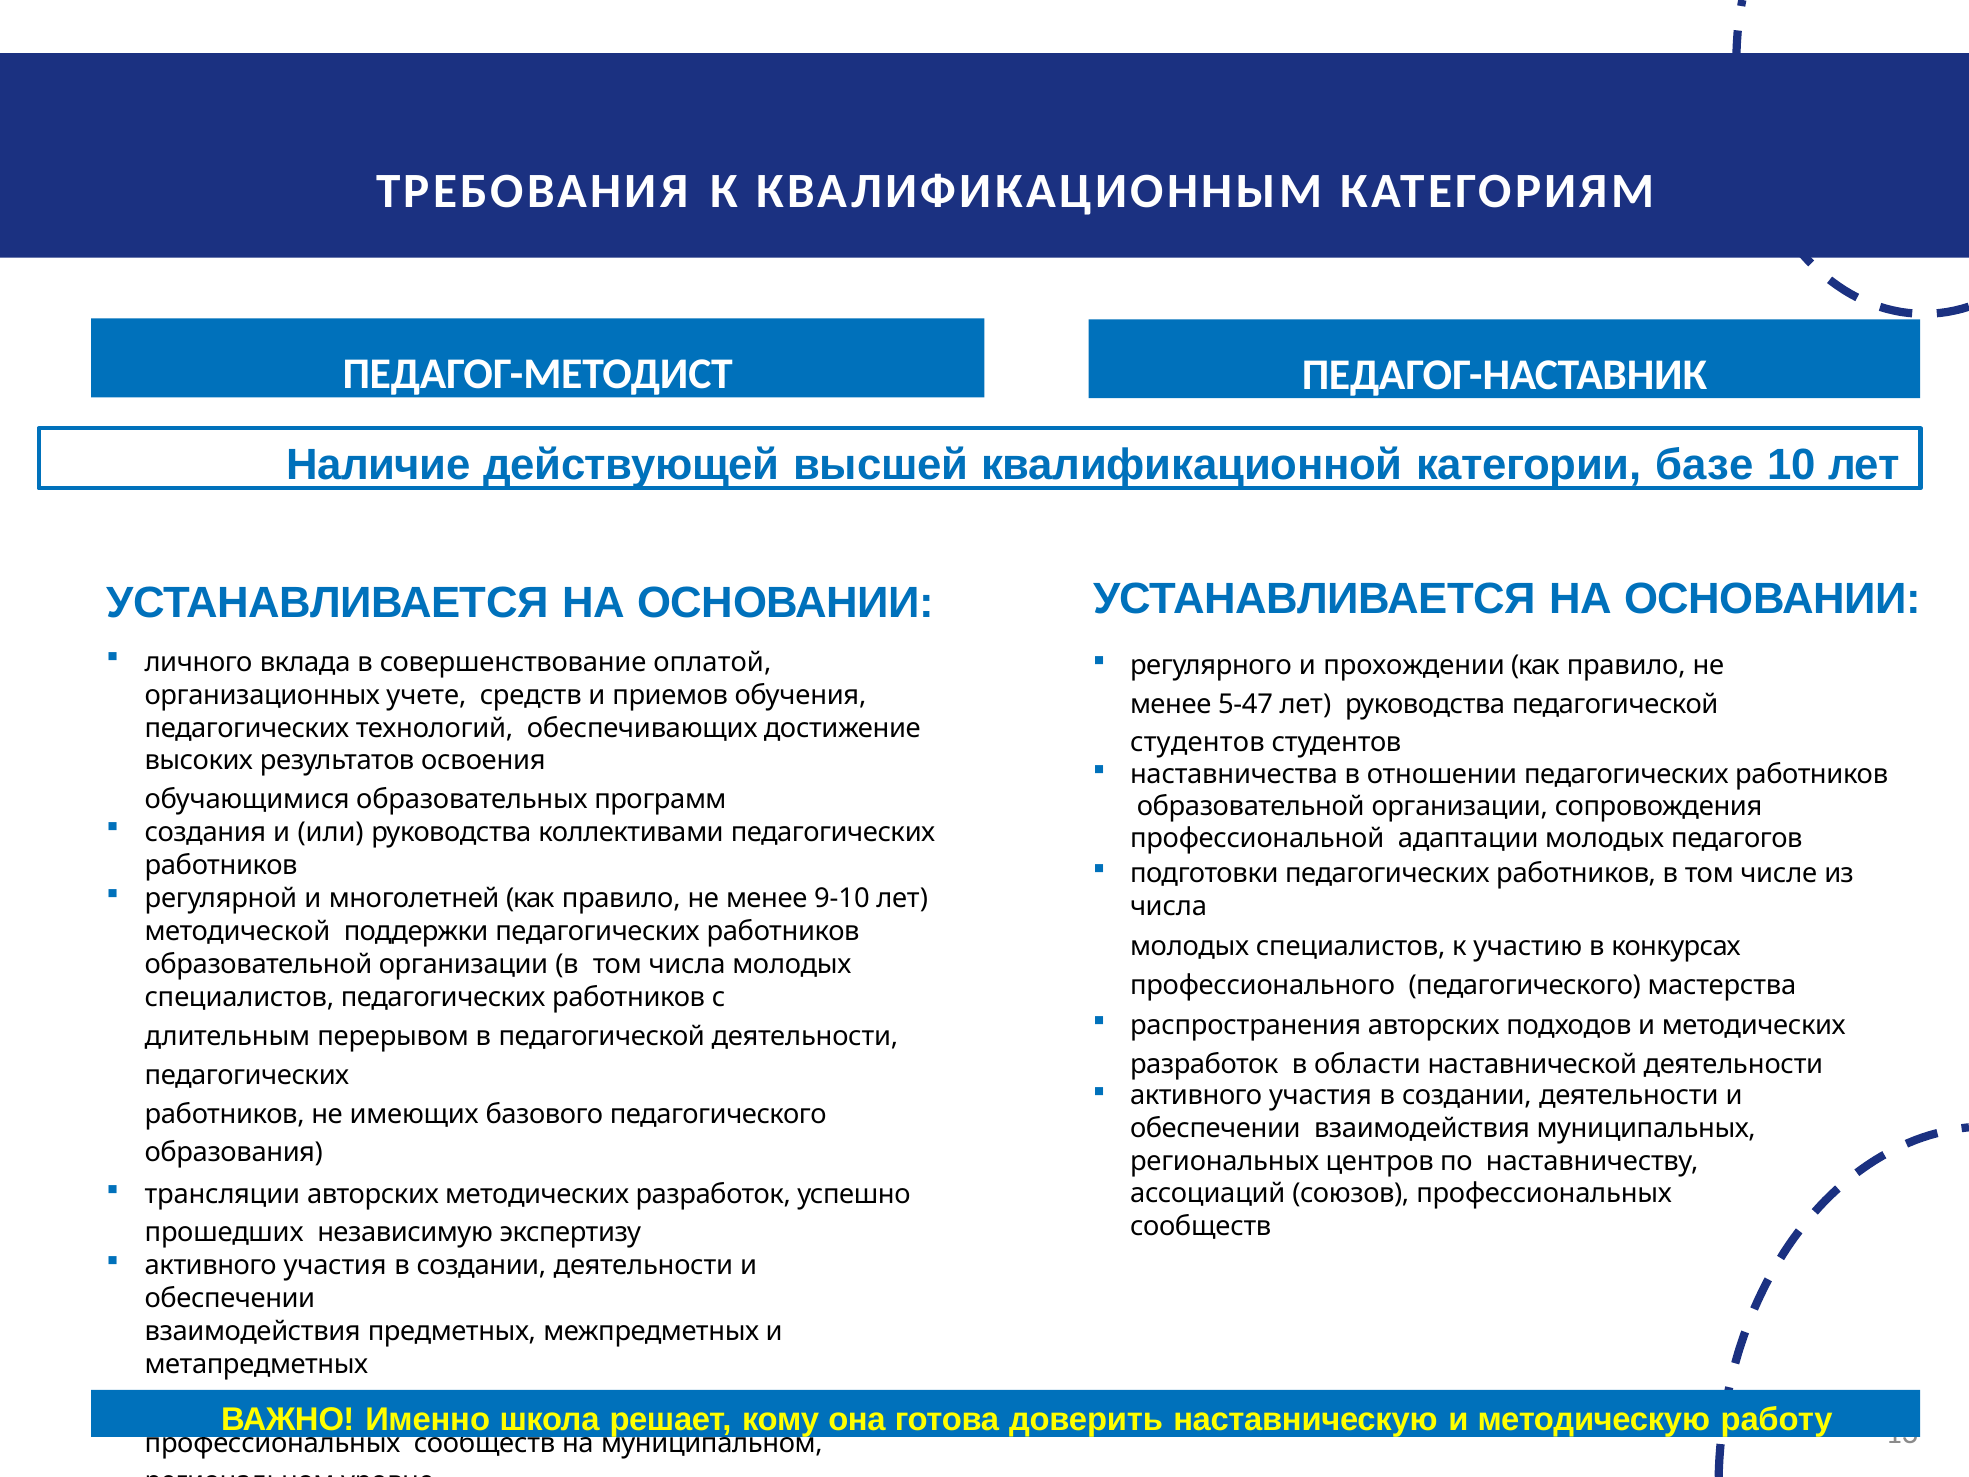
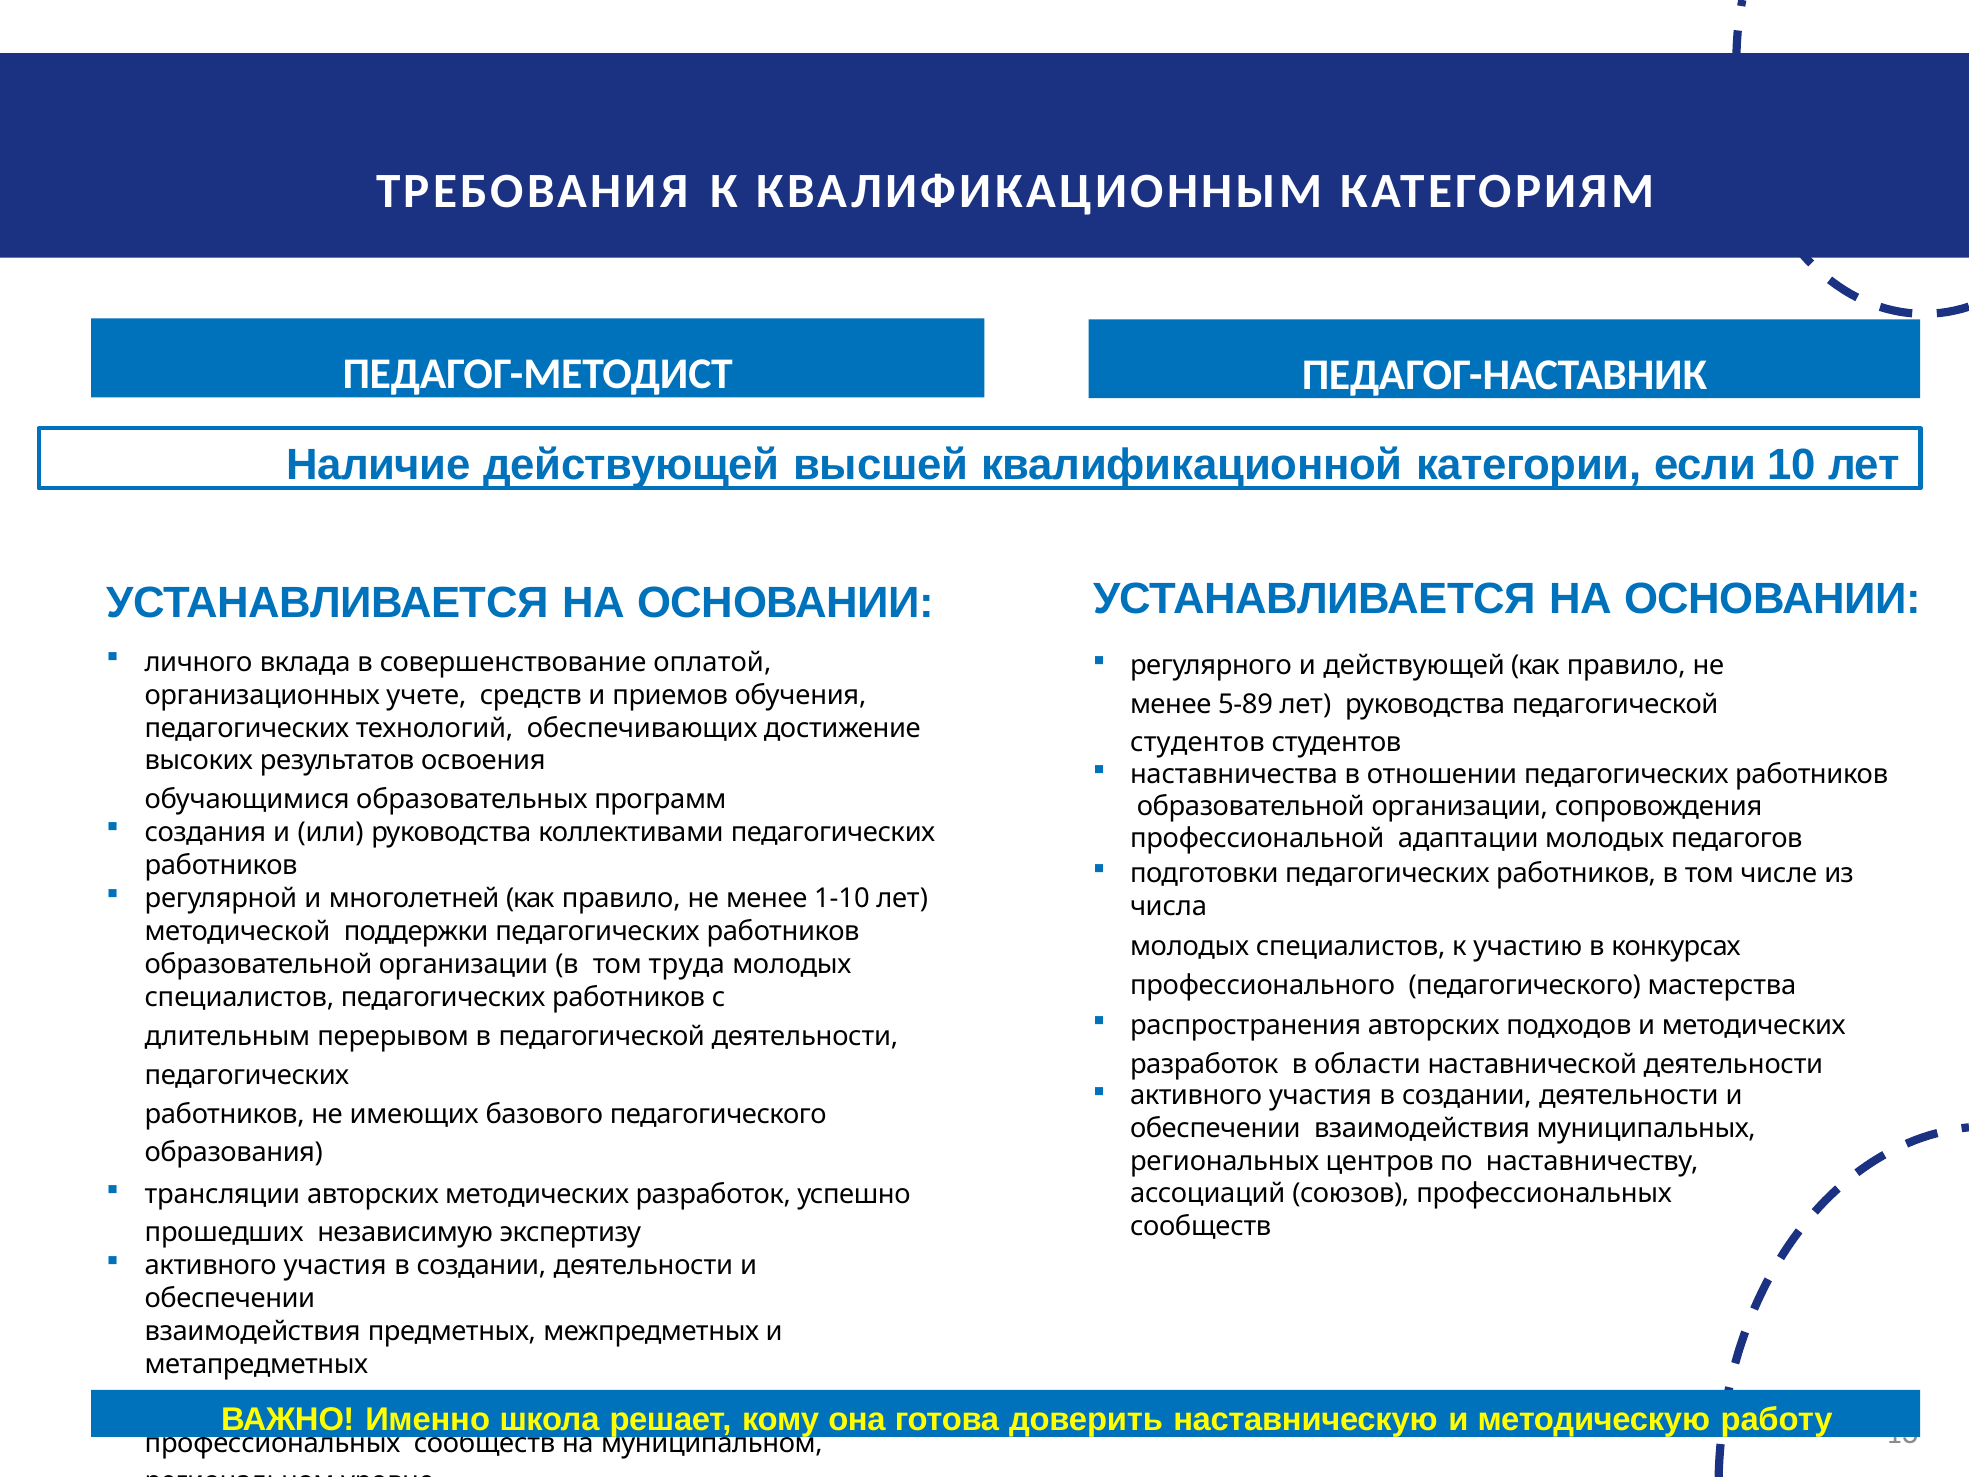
базе: базе -> если
и прохождении: прохождении -> действующей
5-47: 5-47 -> 5-89
9-10: 9-10 -> 1-10
том числа: числа -> труда
